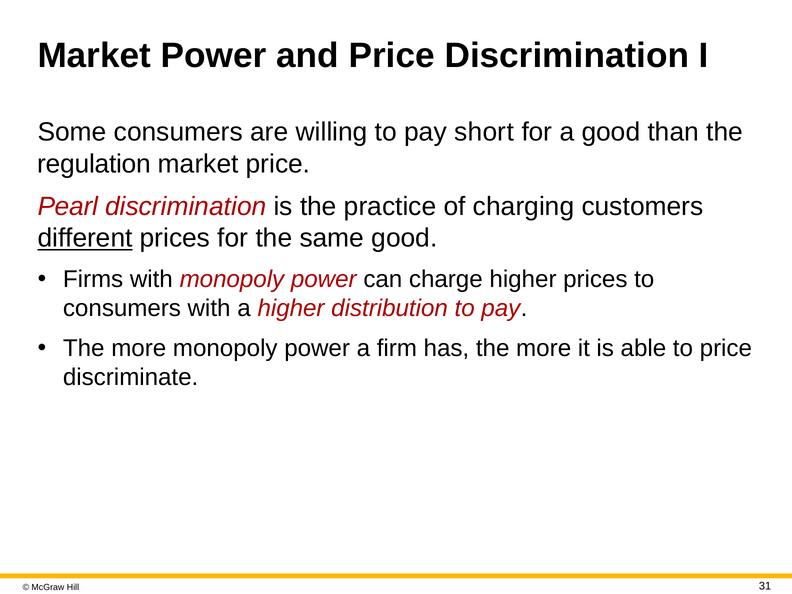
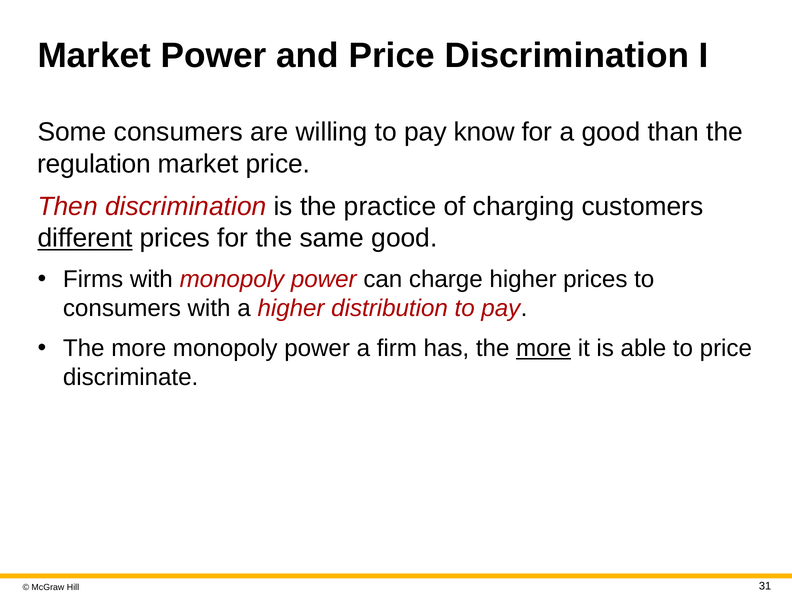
short: short -> know
Pearl: Pearl -> Then
more at (544, 348) underline: none -> present
